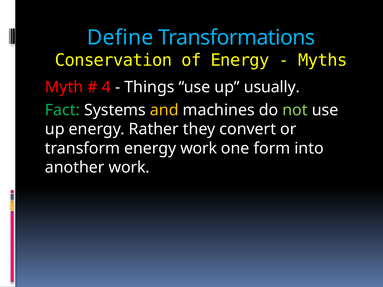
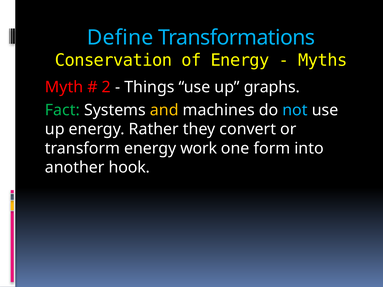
4: 4 -> 2
usually: usually -> graphs
not colour: light green -> light blue
another work: work -> hook
